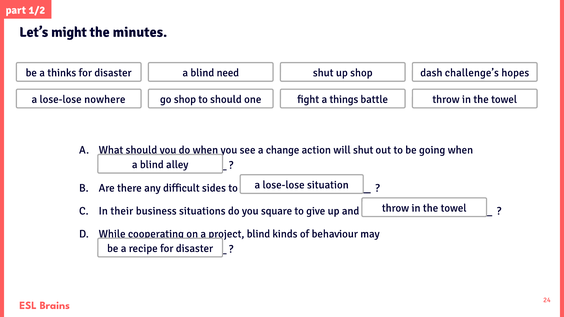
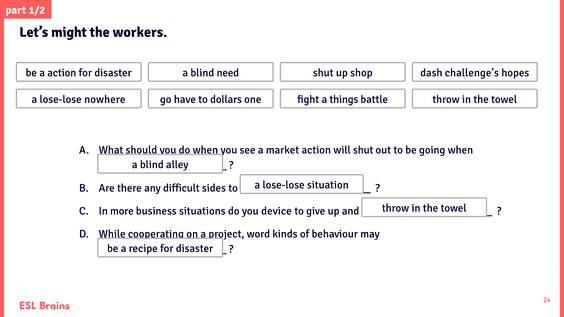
minutes: minutes -> workers
a thinks: thinks -> action
go shop: shop -> have
to should: should -> dollars
change: change -> market
their: their -> more
square: square -> device
project blind: blind -> word
